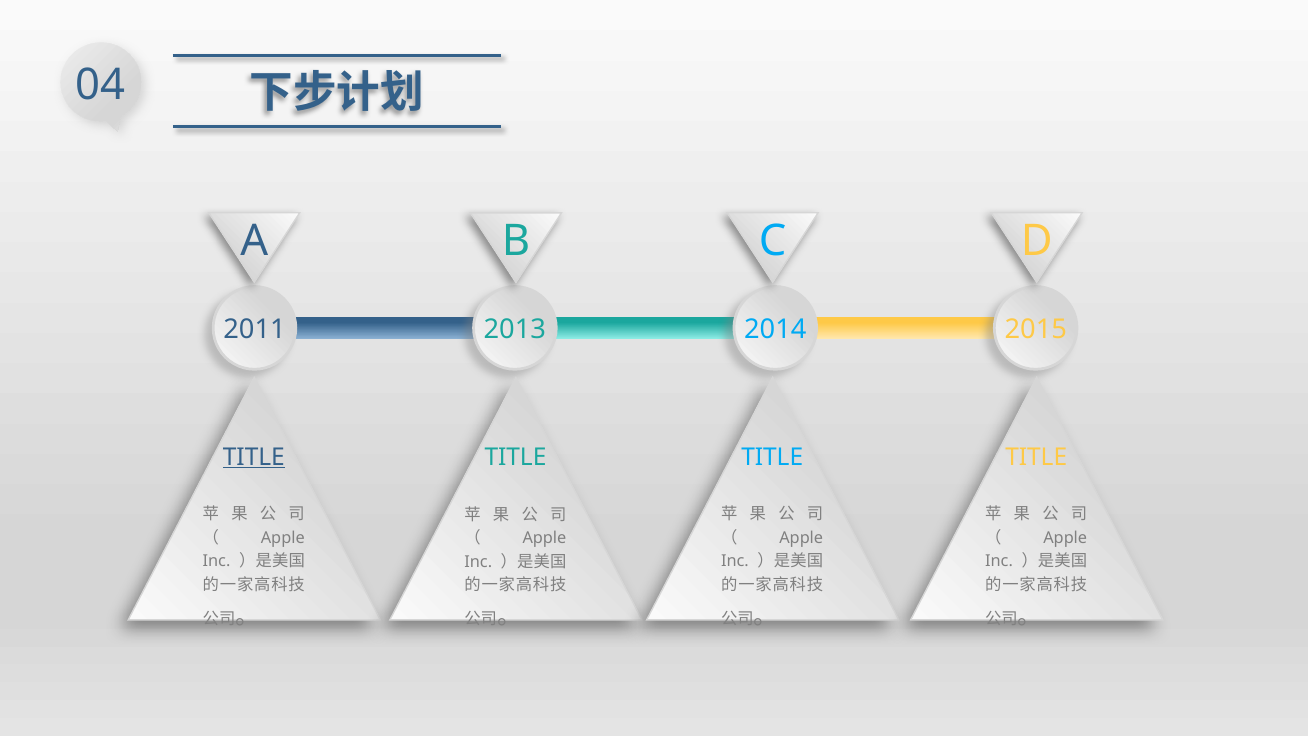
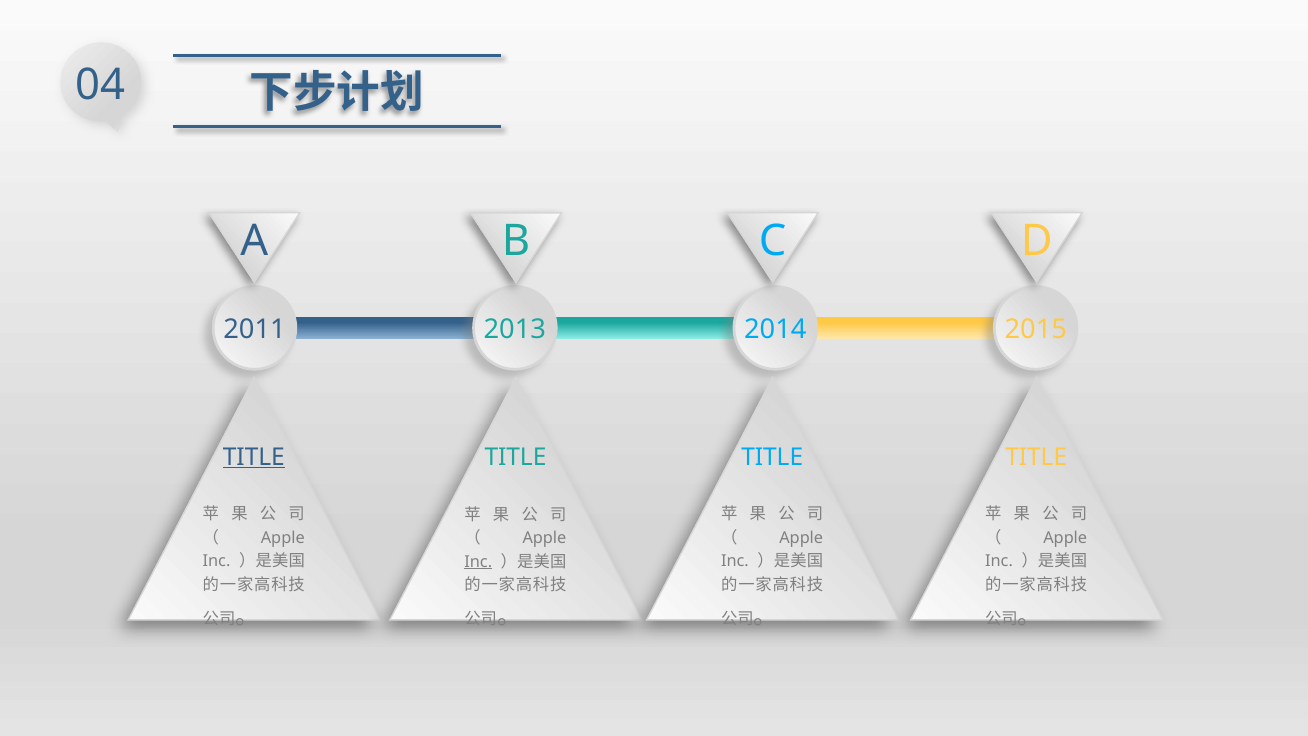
Inc at (478, 561) underline: none -> present
